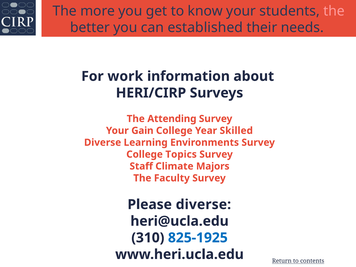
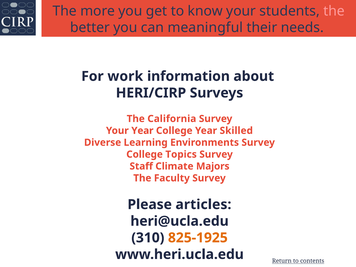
established: established -> meaningful
Attending: Attending -> California
Your Gain: Gain -> Year
Please diverse: diverse -> articles
825-1925 colour: blue -> orange
